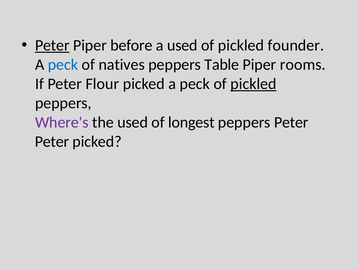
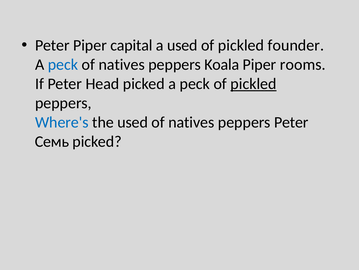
Peter at (52, 45) underline: present -> none
before: before -> capital
Table: Table -> Koala
Flour: Flour -> Head
Where's colour: purple -> blue
longest at (191, 122): longest -> natives
Peter at (52, 141): Peter -> Семь
